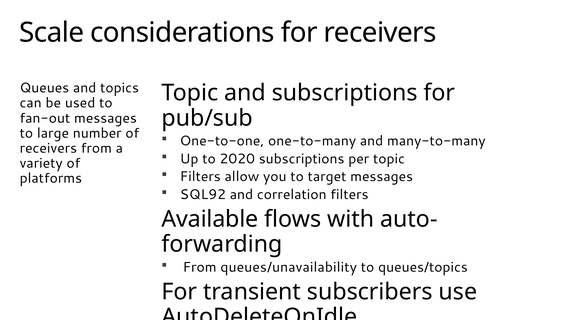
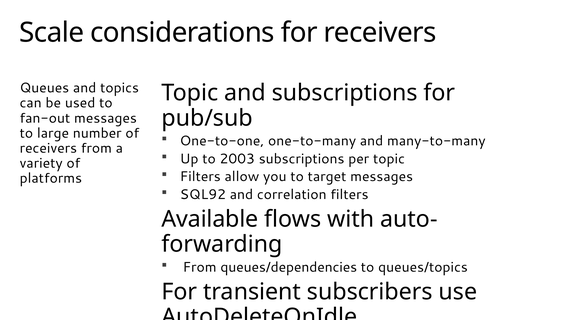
2020: 2020 -> 2003
queues/unavailability: queues/unavailability -> queues/dependencies
